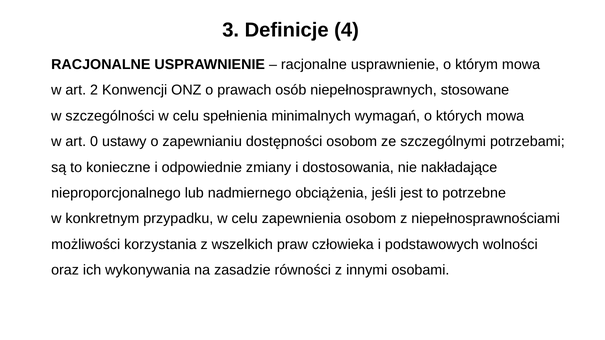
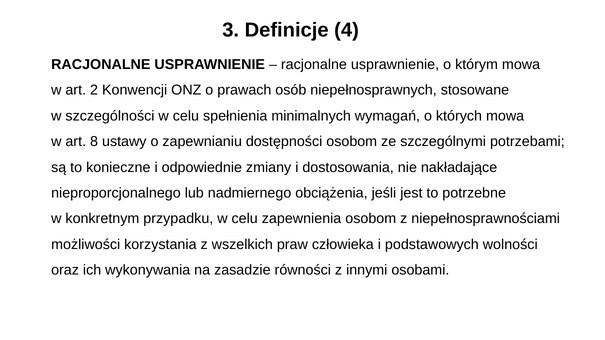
0: 0 -> 8
